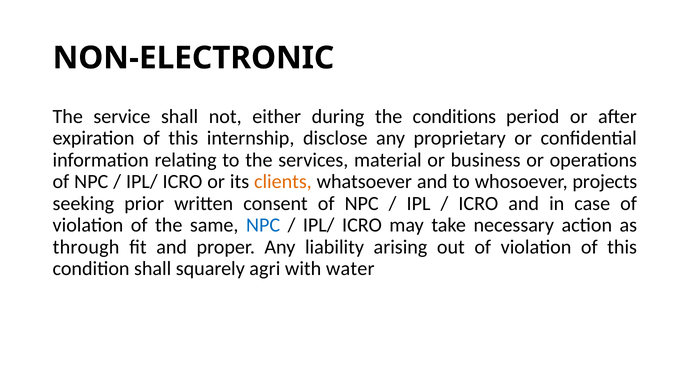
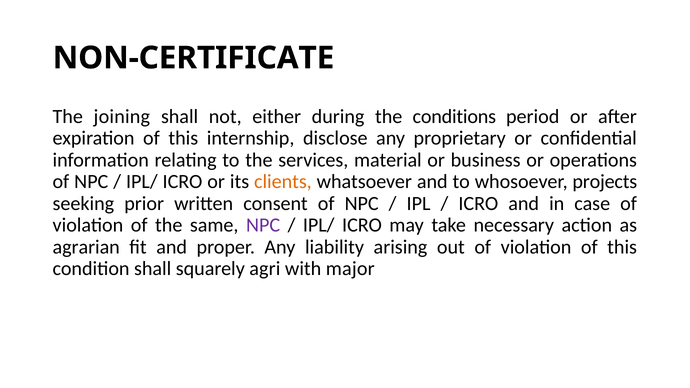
NON-ELECTRONIC: NON-ELECTRONIC -> NON-CERTIFICATE
service: service -> joining
NPC at (263, 225) colour: blue -> purple
through: through -> agrarian
water: water -> major
